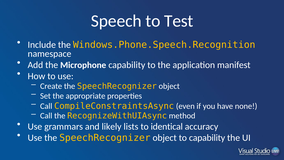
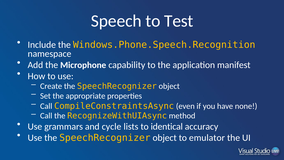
likely: likely -> cycle
to capability: capability -> emulator
